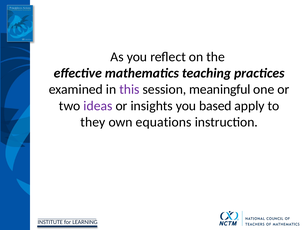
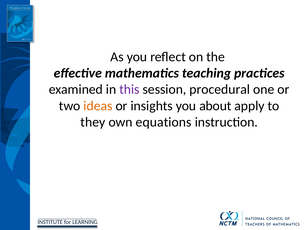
meaningful: meaningful -> procedural
ideas colour: purple -> orange
based: based -> about
